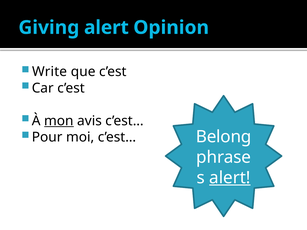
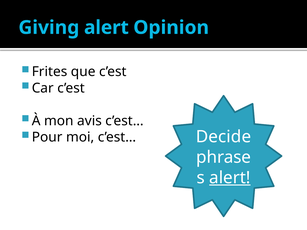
Write: Write -> Frites
mon underline: present -> none
Belong: Belong -> Decide
